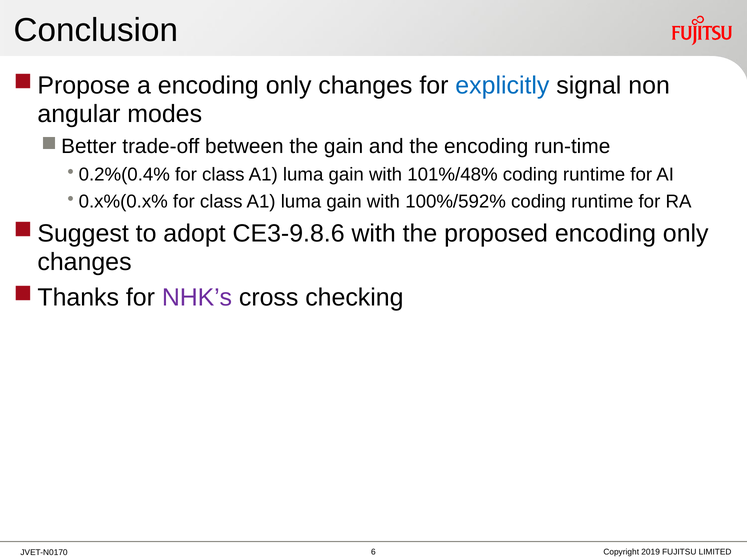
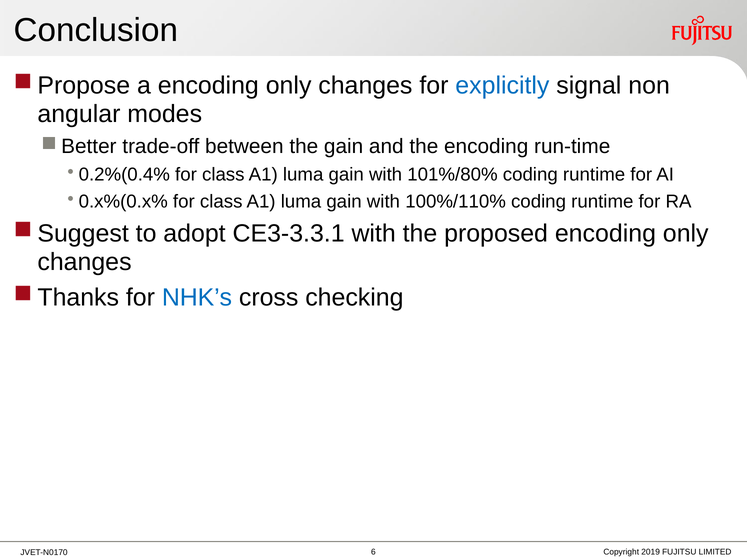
101%/48%: 101%/48% -> 101%/80%
100%/592%: 100%/592% -> 100%/110%
CE3-9.8.6: CE3-9.8.6 -> CE3-3.3.1
NHK’s colour: purple -> blue
